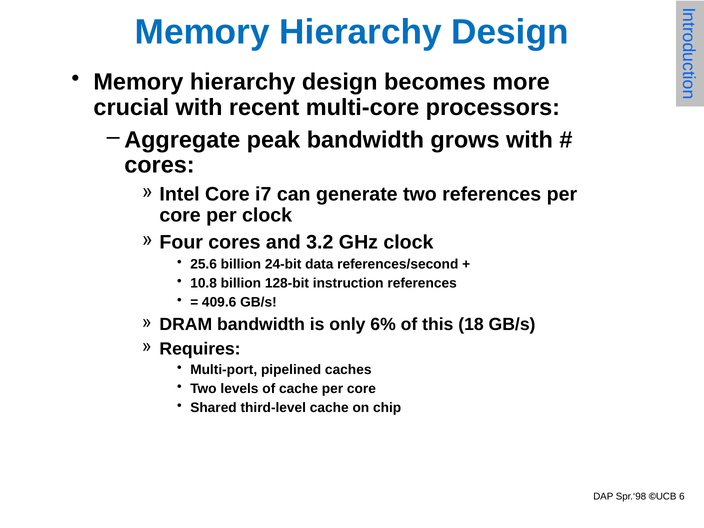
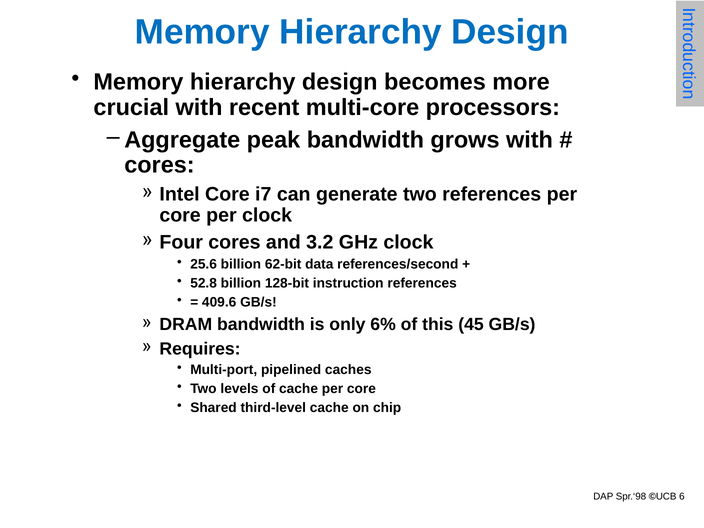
24-bit: 24-bit -> 62-bit
10.8: 10.8 -> 52.8
18: 18 -> 45
